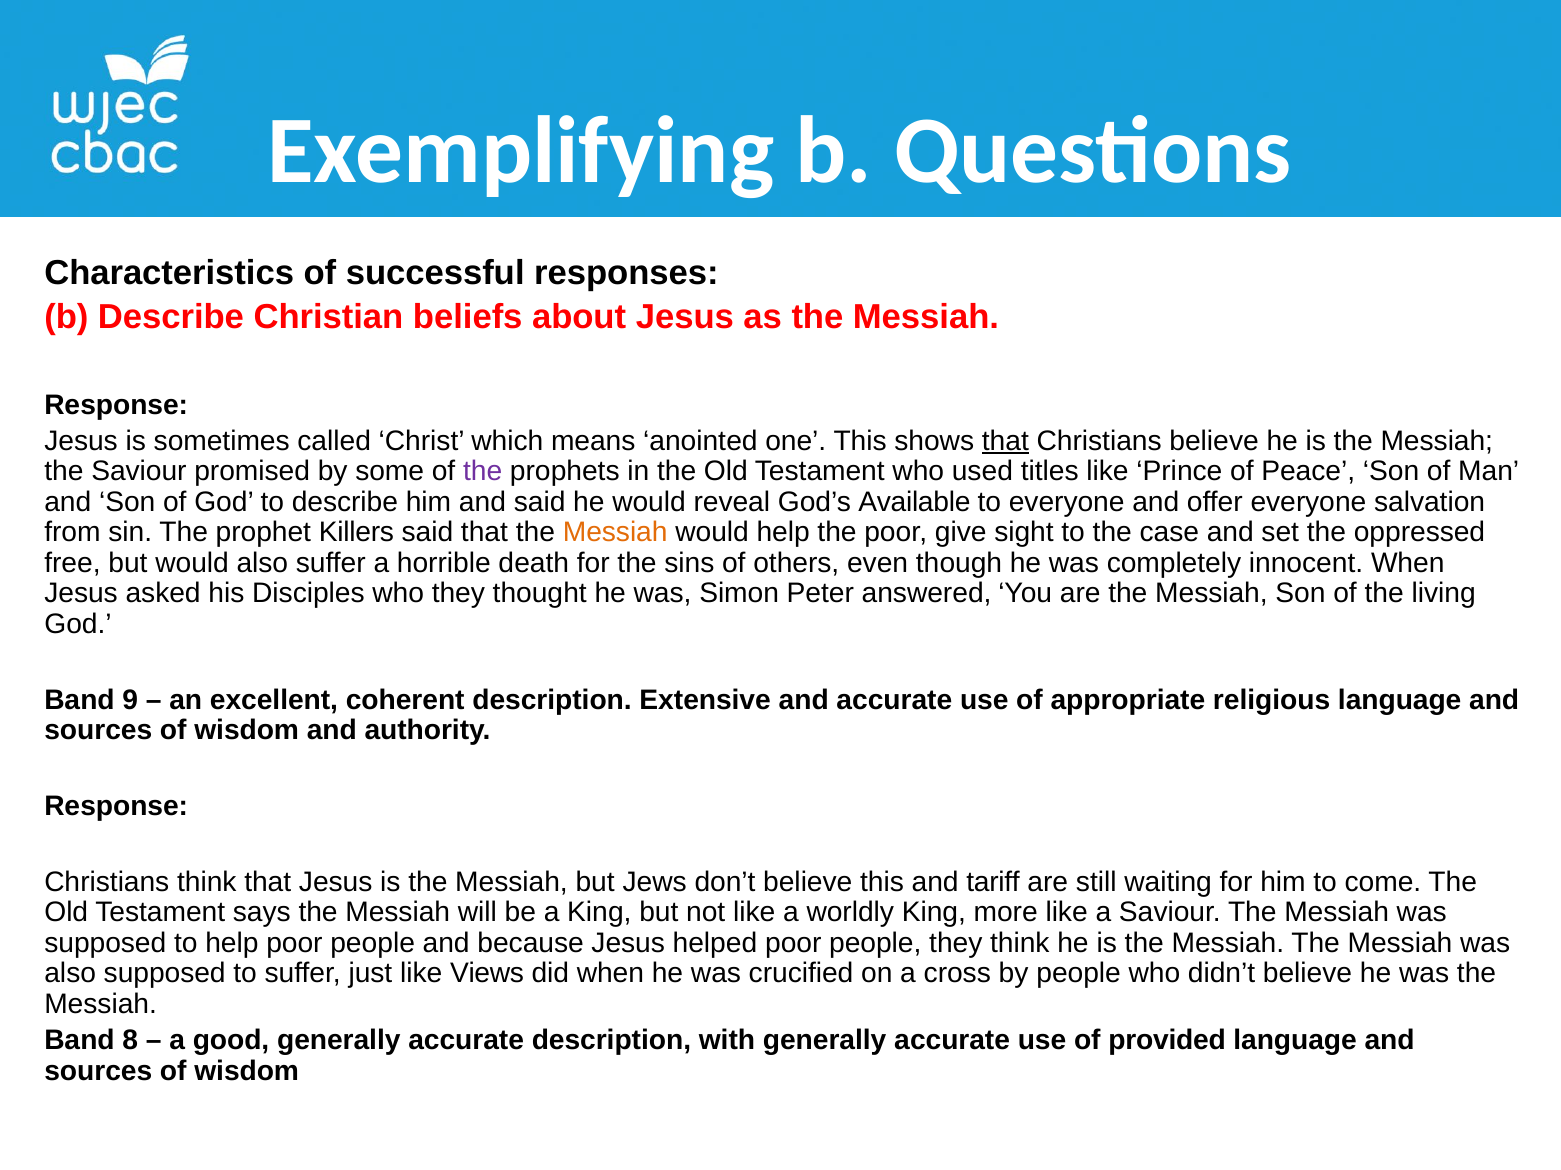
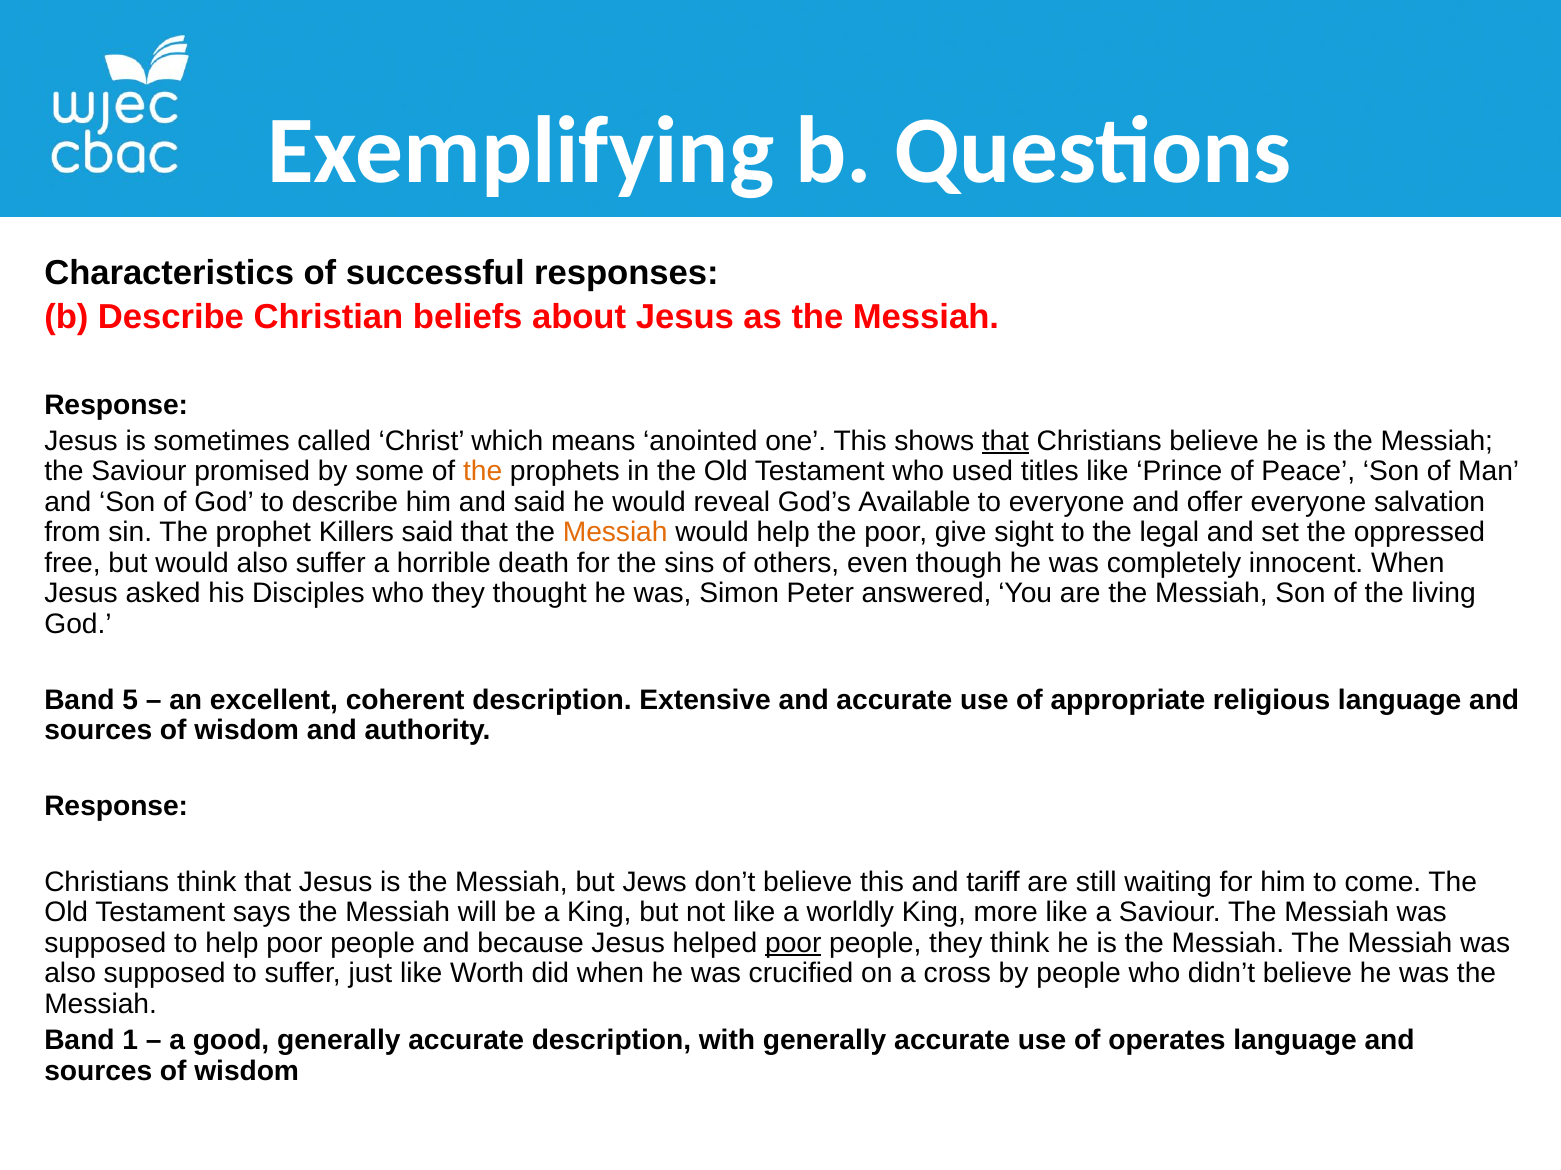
the at (483, 472) colour: purple -> orange
case: case -> legal
9: 9 -> 5
poor at (793, 944) underline: none -> present
Views: Views -> Worth
8: 8 -> 1
provided: provided -> operates
